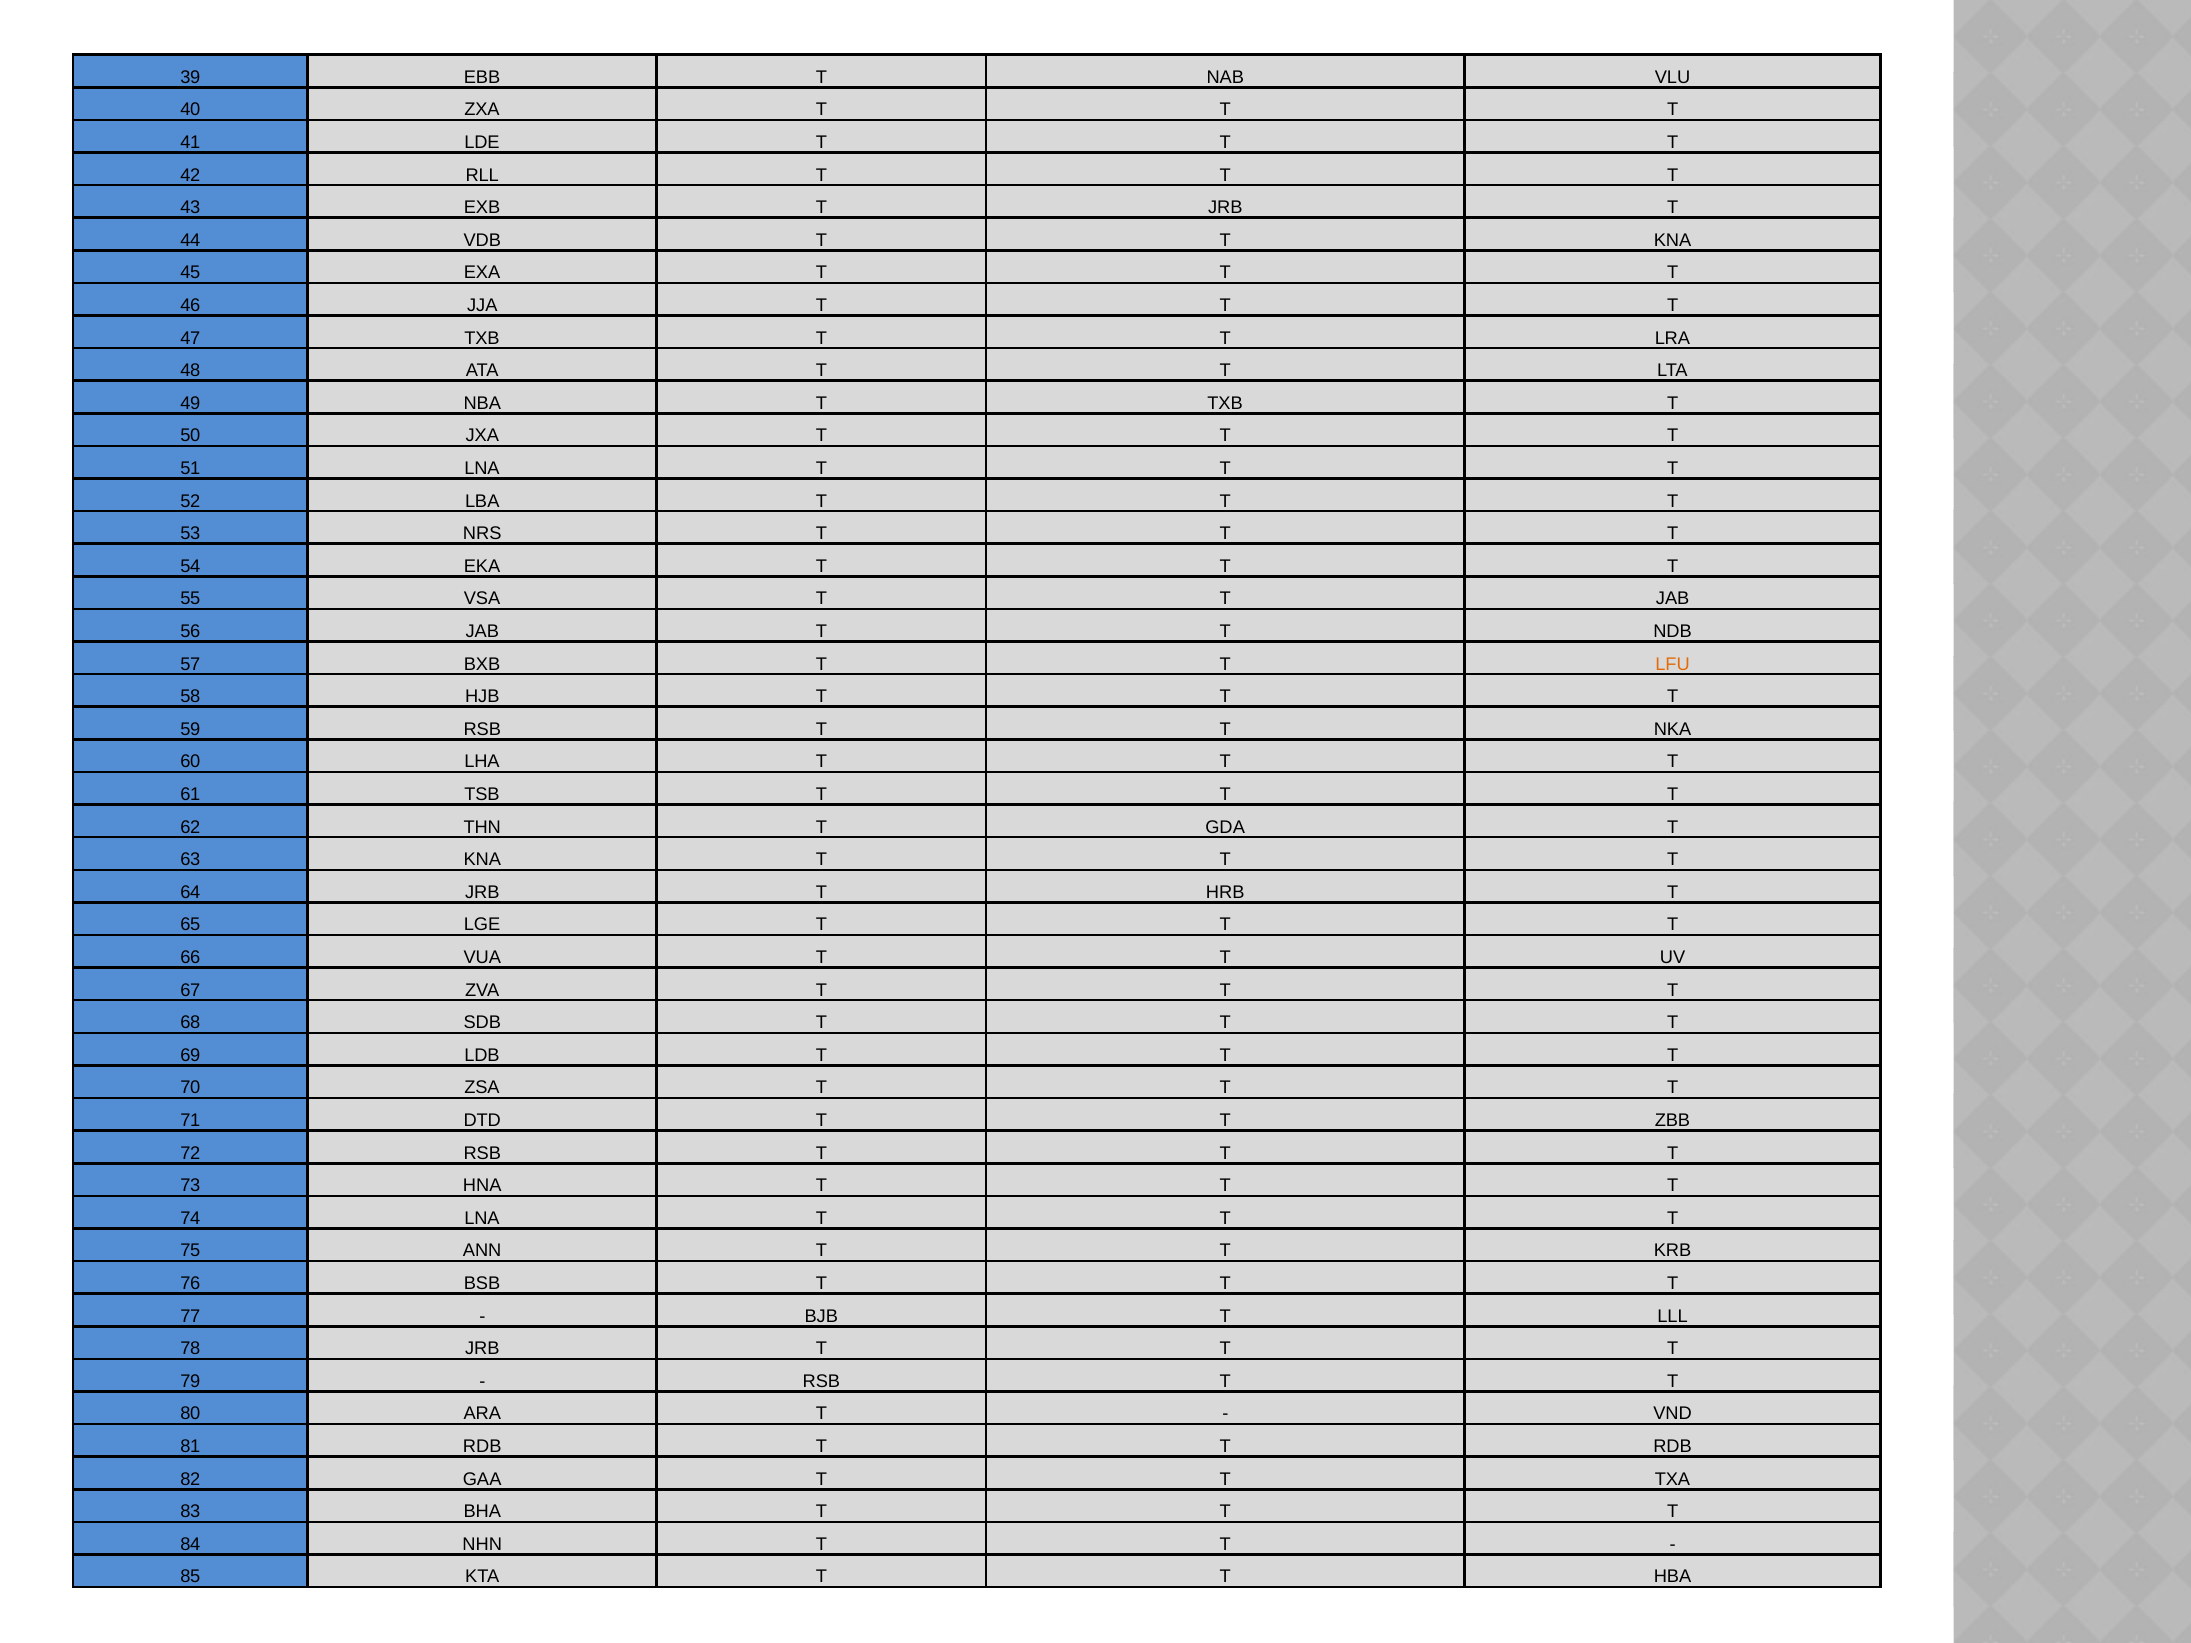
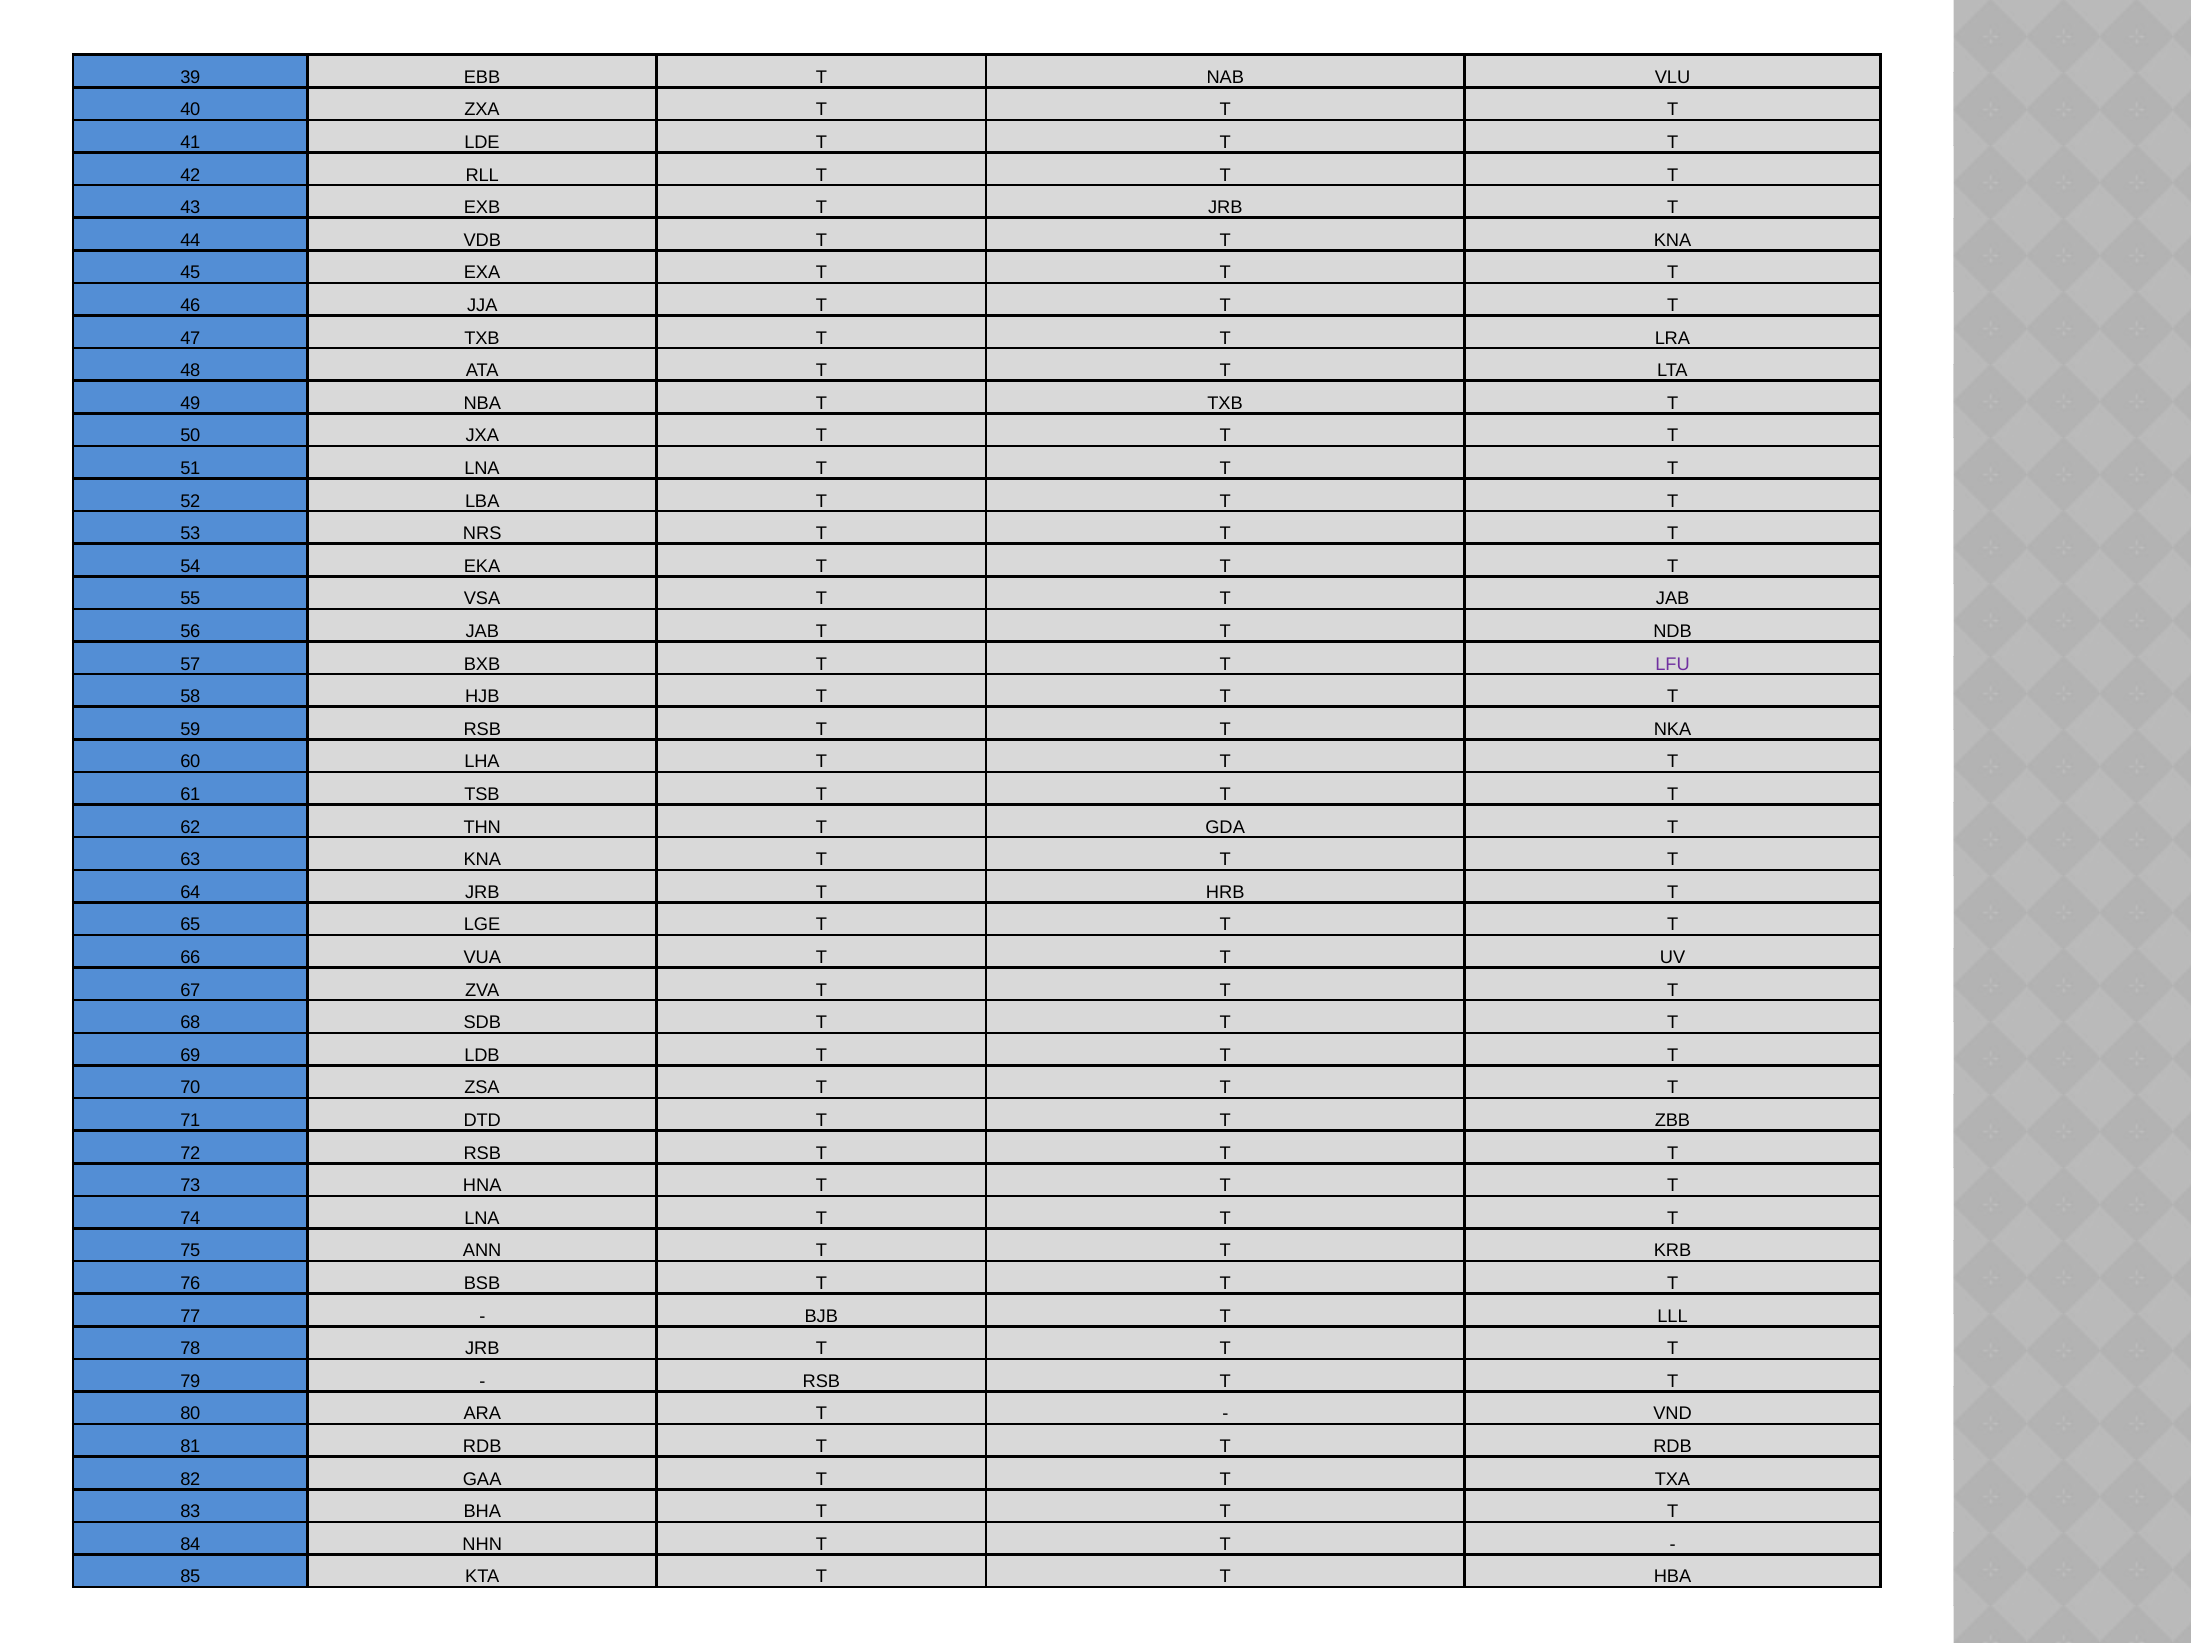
LFU colour: orange -> purple
